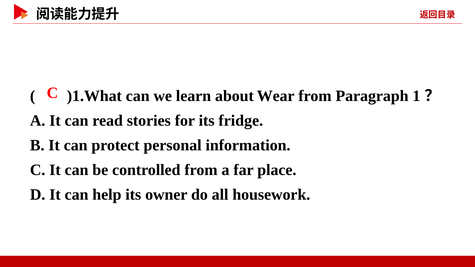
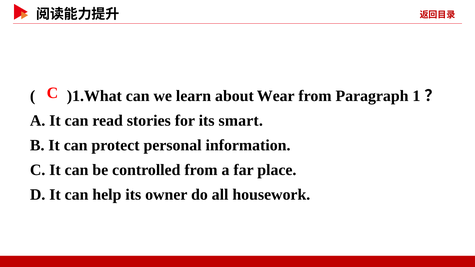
fridge: fridge -> smart
